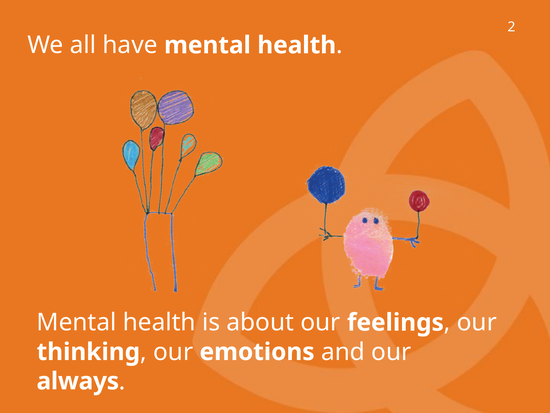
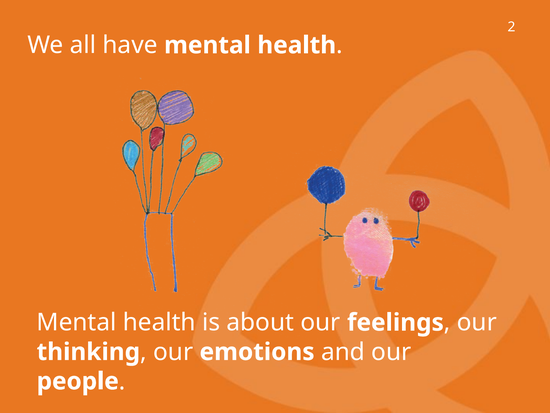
always: always -> people
